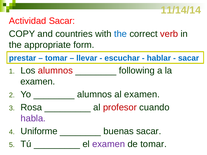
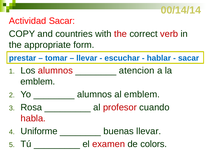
11/14/14: 11/14/14 -> 00/14/14
the at (121, 34) colour: blue -> red
following: following -> atencion
examen at (38, 82): examen -> emblem
al examen: examen -> emblem
habla colour: purple -> red
buenas sacar: sacar -> llevar
examen at (109, 144) colour: purple -> red
de tomar: tomar -> colors
